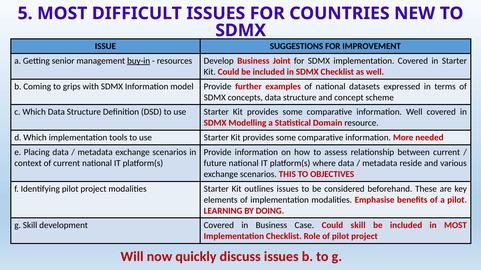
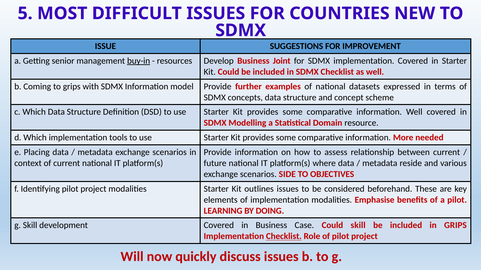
THIS: THIS -> SIDE
in MOST: MOST -> GRIPS
Checklist at (284, 237) underline: none -> present
